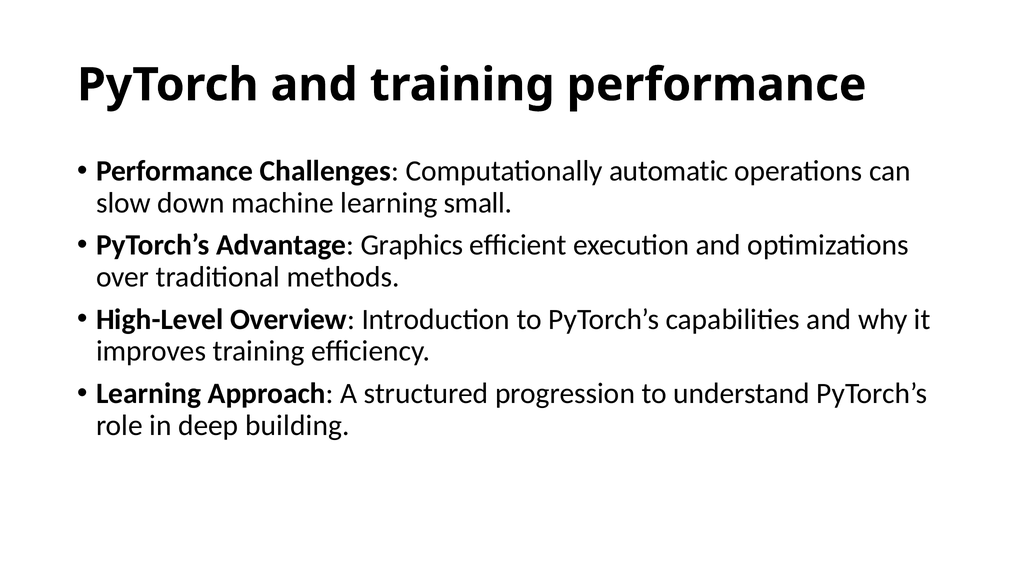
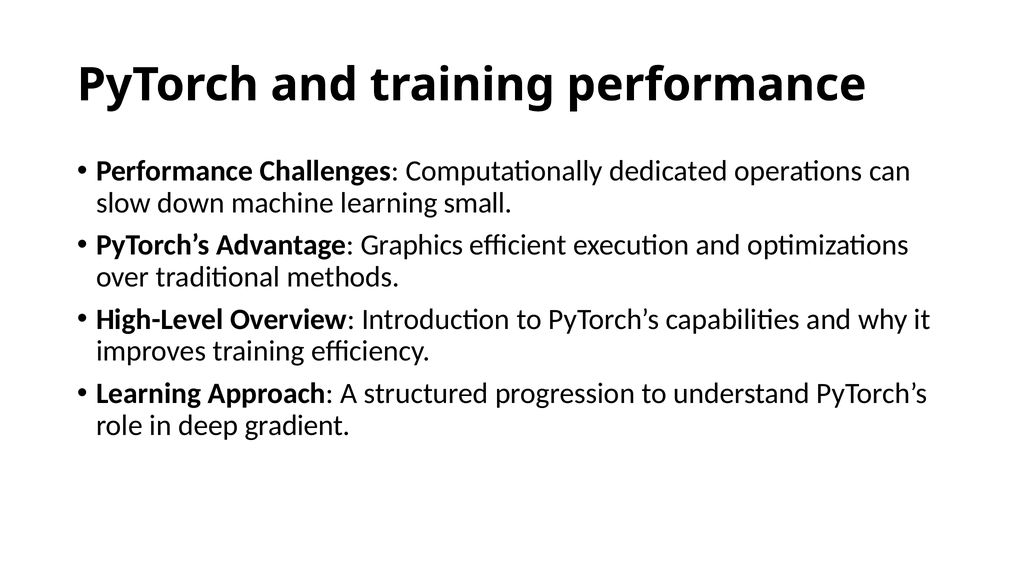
automatic: automatic -> dedicated
building: building -> gradient
